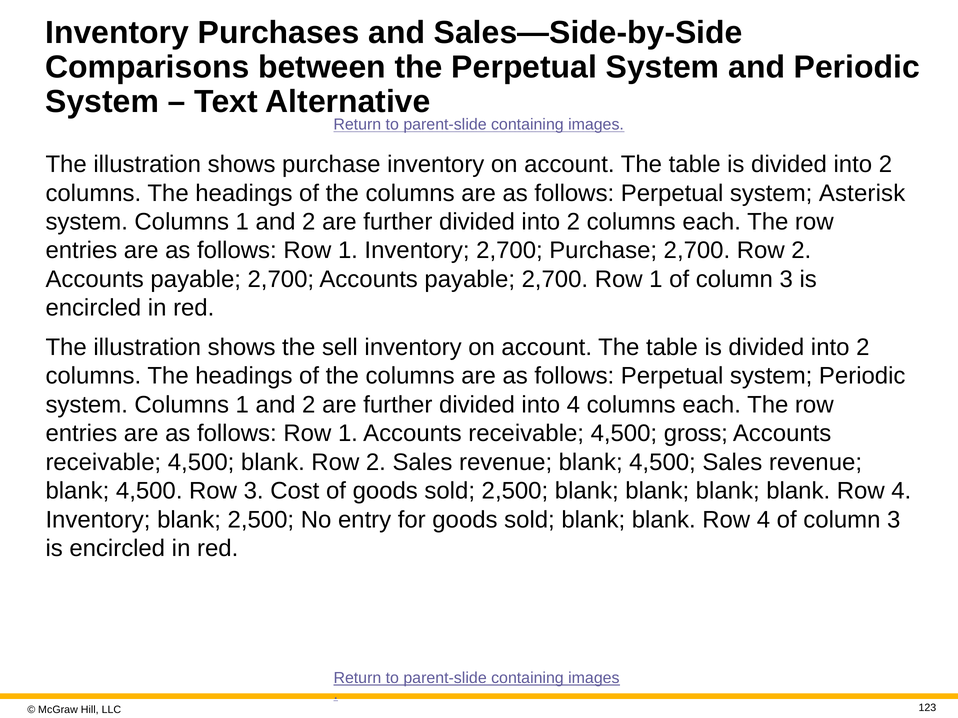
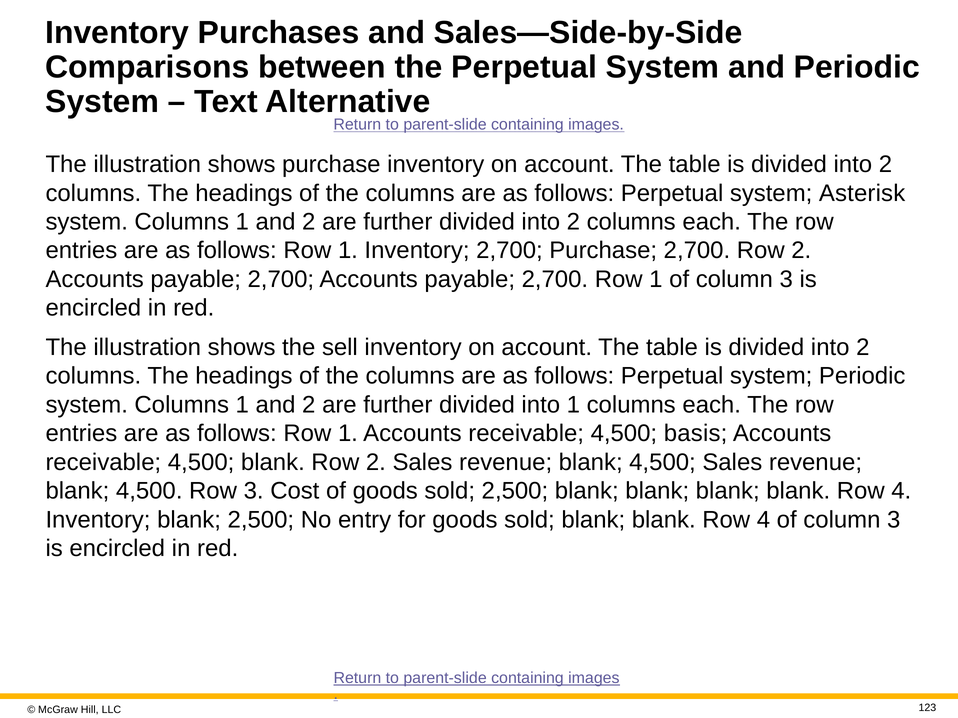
into 4: 4 -> 1
gross: gross -> basis
